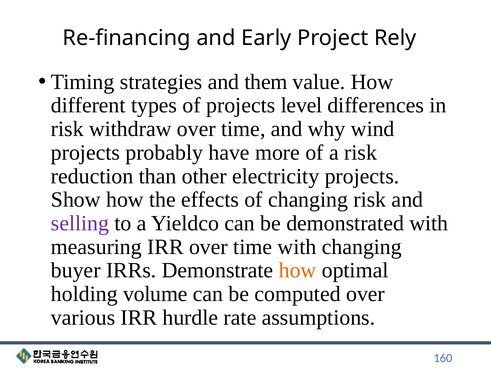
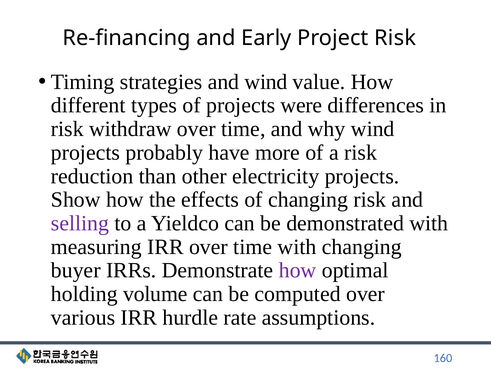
Project Rely: Rely -> Risk
and them: them -> wind
level: level -> were
how at (298, 271) colour: orange -> purple
